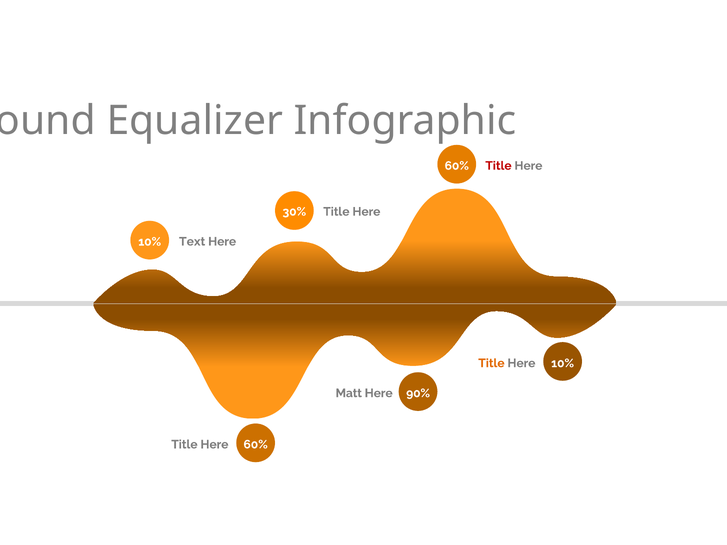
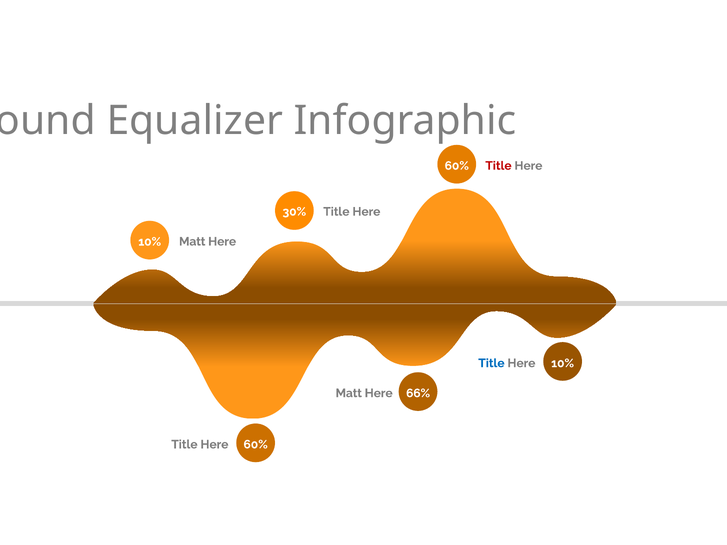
Text at (192, 242): Text -> Matt
Title at (491, 363) colour: orange -> blue
90%: 90% -> 66%
